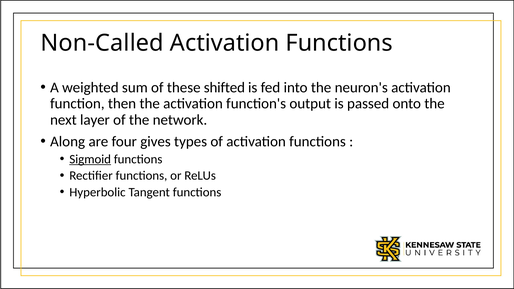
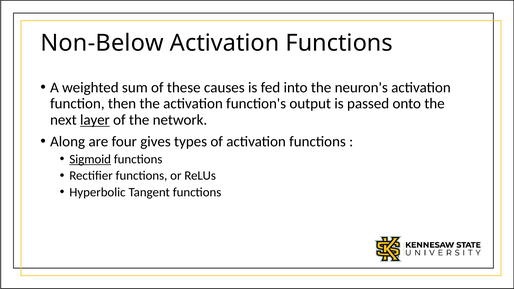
Non-Called: Non-Called -> Non-Below
shifted: shifted -> causes
layer underline: none -> present
